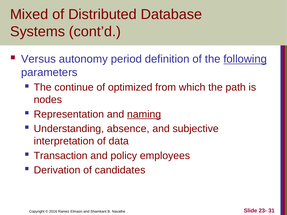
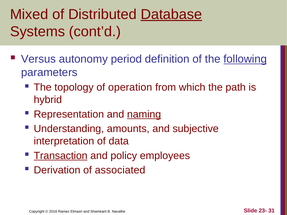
Database underline: none -> present
continue: continue -> topology
optimized: optimized -> operation
nodes: nodes -> hybrid
absence: absence -> amounts
Transaction underline: none -> present
candidates: candidates -> associated
